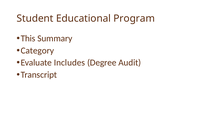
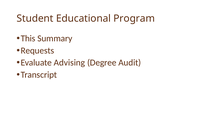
Category: Category -> Requests
Includes: Includes -> Advising
